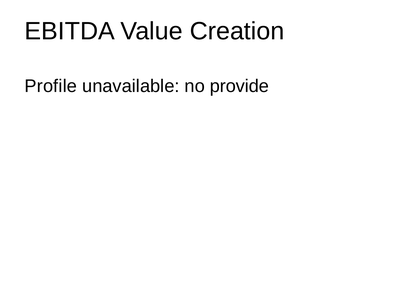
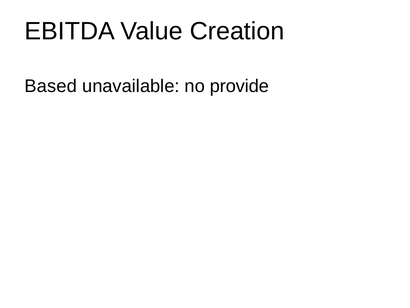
Profile: Profile -> Based
